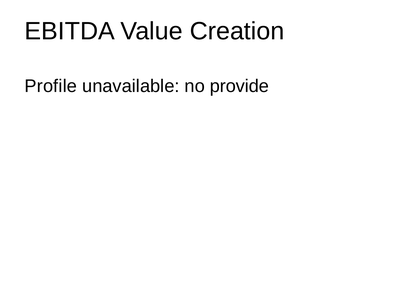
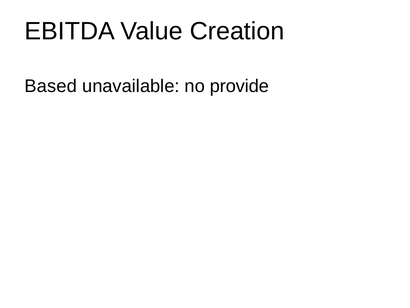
Profile: Profile -> Based
